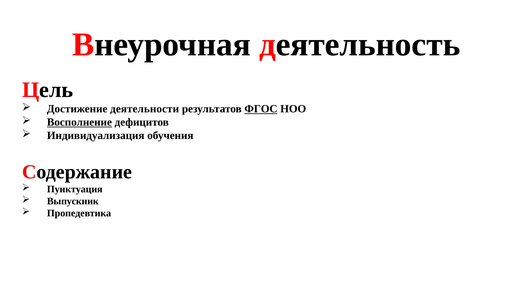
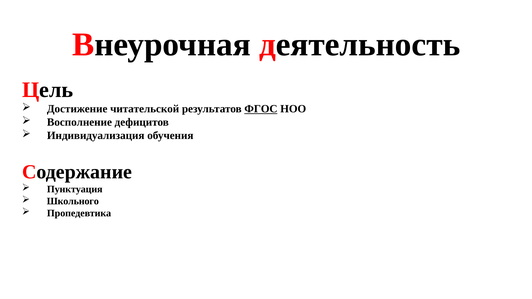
деятельности: деятельности -> читательской
Восполнение underline: present -> none
Выпускник: Выпускник -> Школьного
